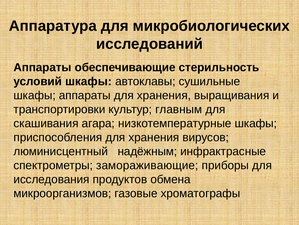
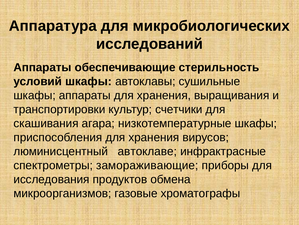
главным: главным -> счетчики
надёжным: надёжным -> автоклаве
